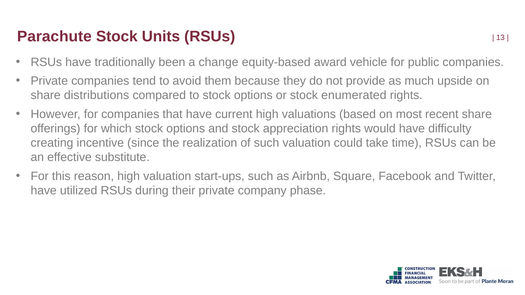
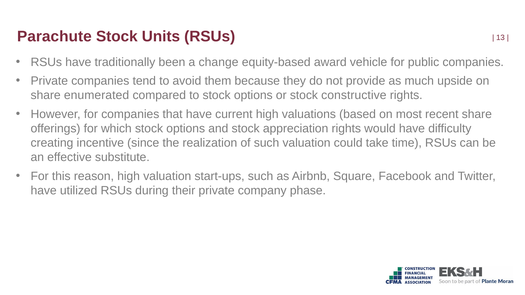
distributions: distributions -> enumerated
enumerated: enumerated -> constructive
